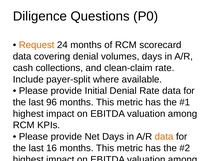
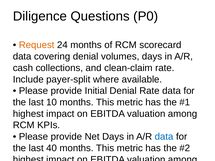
96: 96 -> 10
data at (164, 137) colour: orange -> blue
16: 16 -> 40
